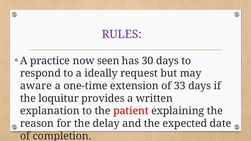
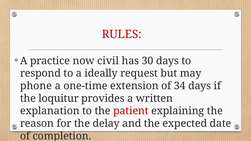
RULES colour: purple -> red
seen: seen -> civil
aware: aware -> phone
33: 33 -> 34
